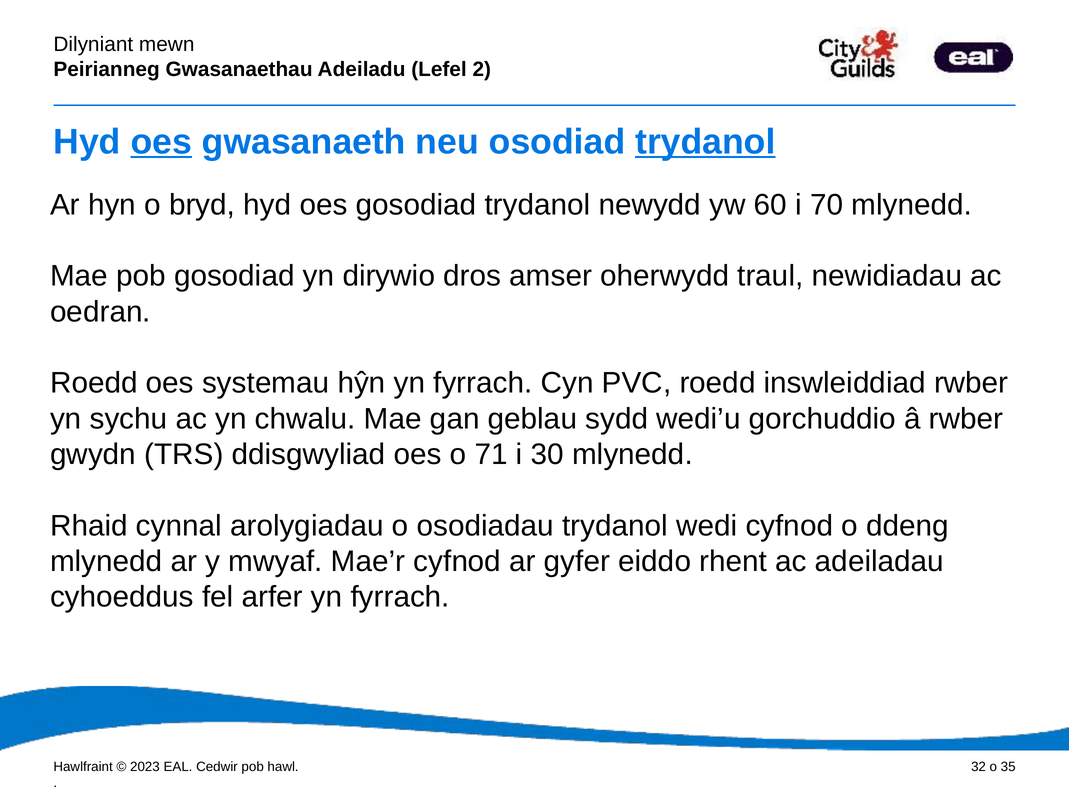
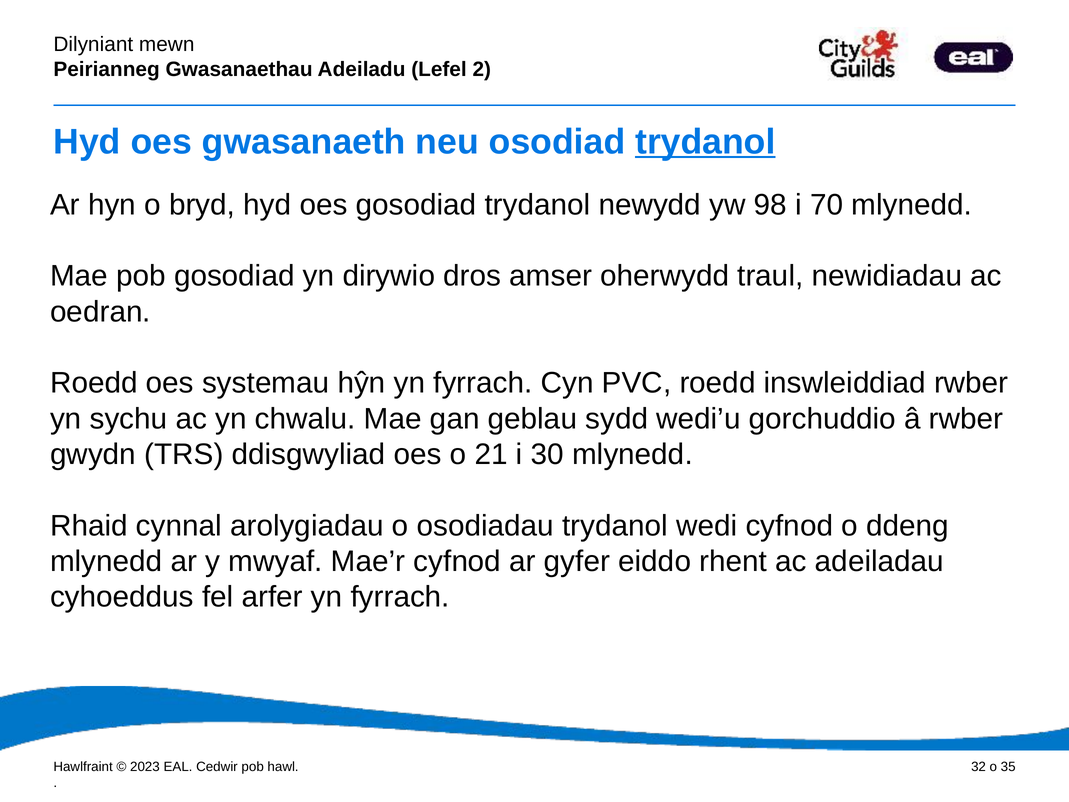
oes at (161, 142) underline: present -> none
60: 60 -> 98
71: 71 -> 21
